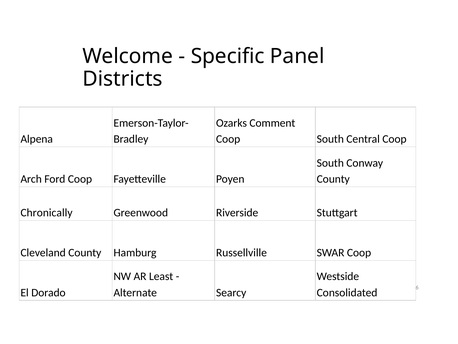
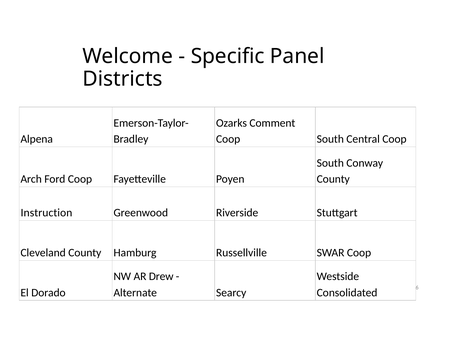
Chronically: Chronically -> Instruction
Least: Least -> Drew
